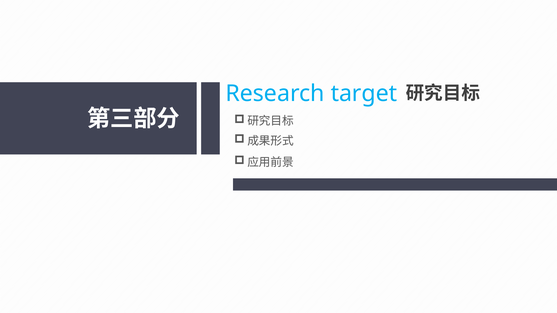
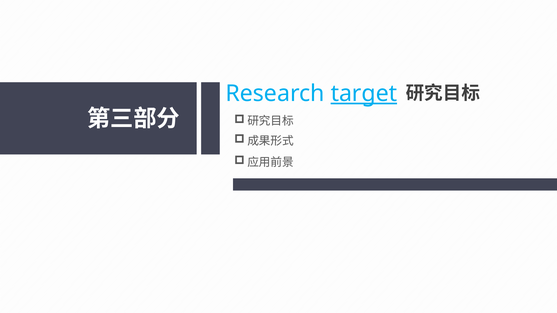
target underline: none -> present
